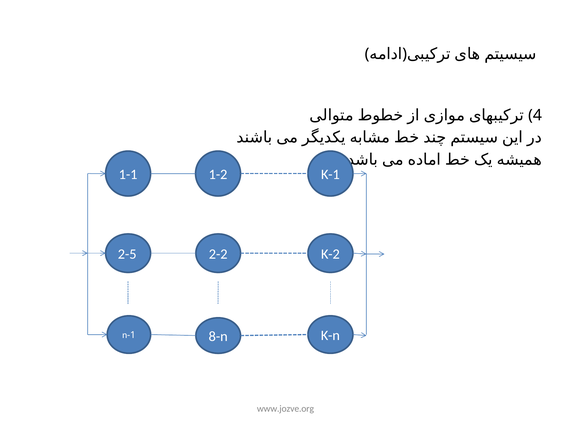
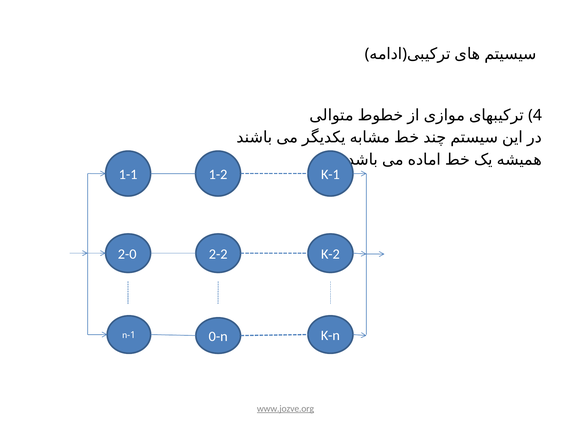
2-5: 2-5 -> 2-0
8-n: 8-n -> 0-n
www.jozve.org underline: none -> present
